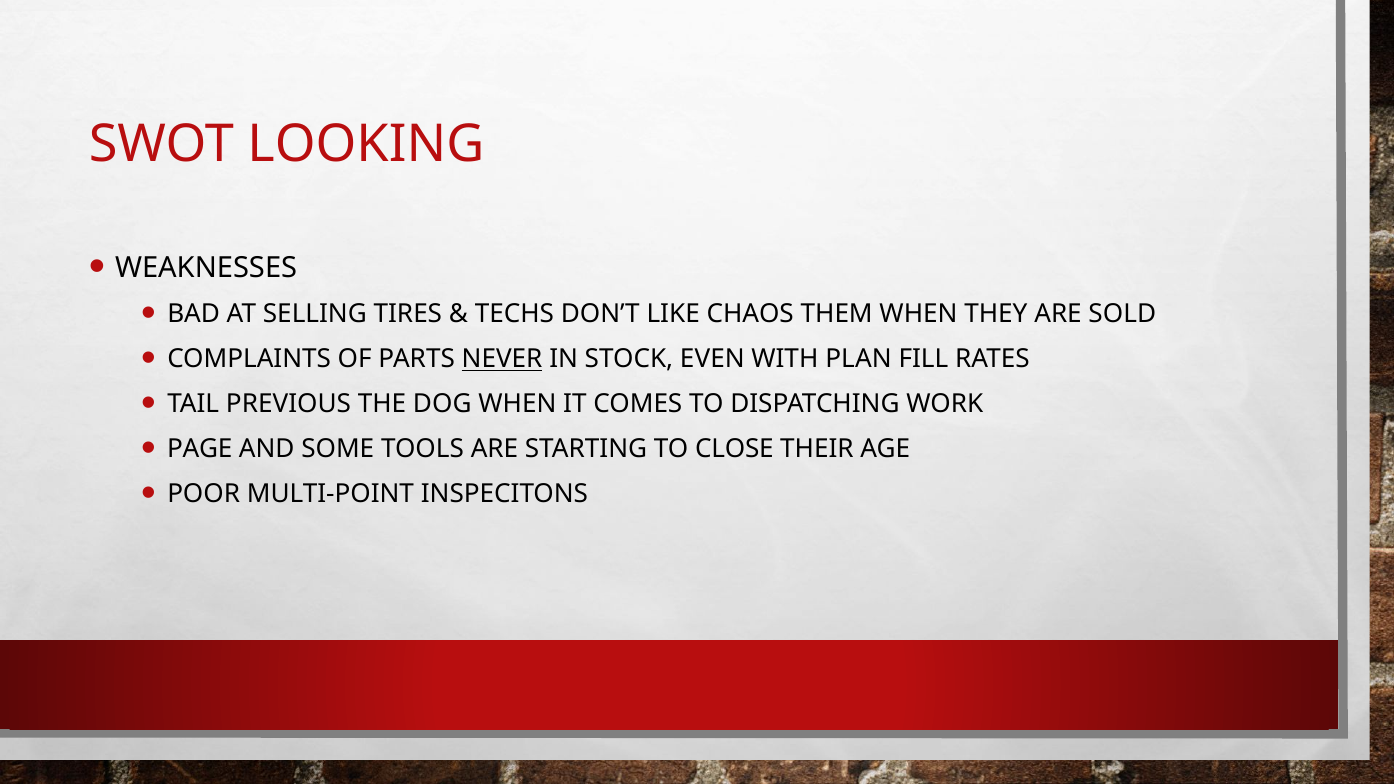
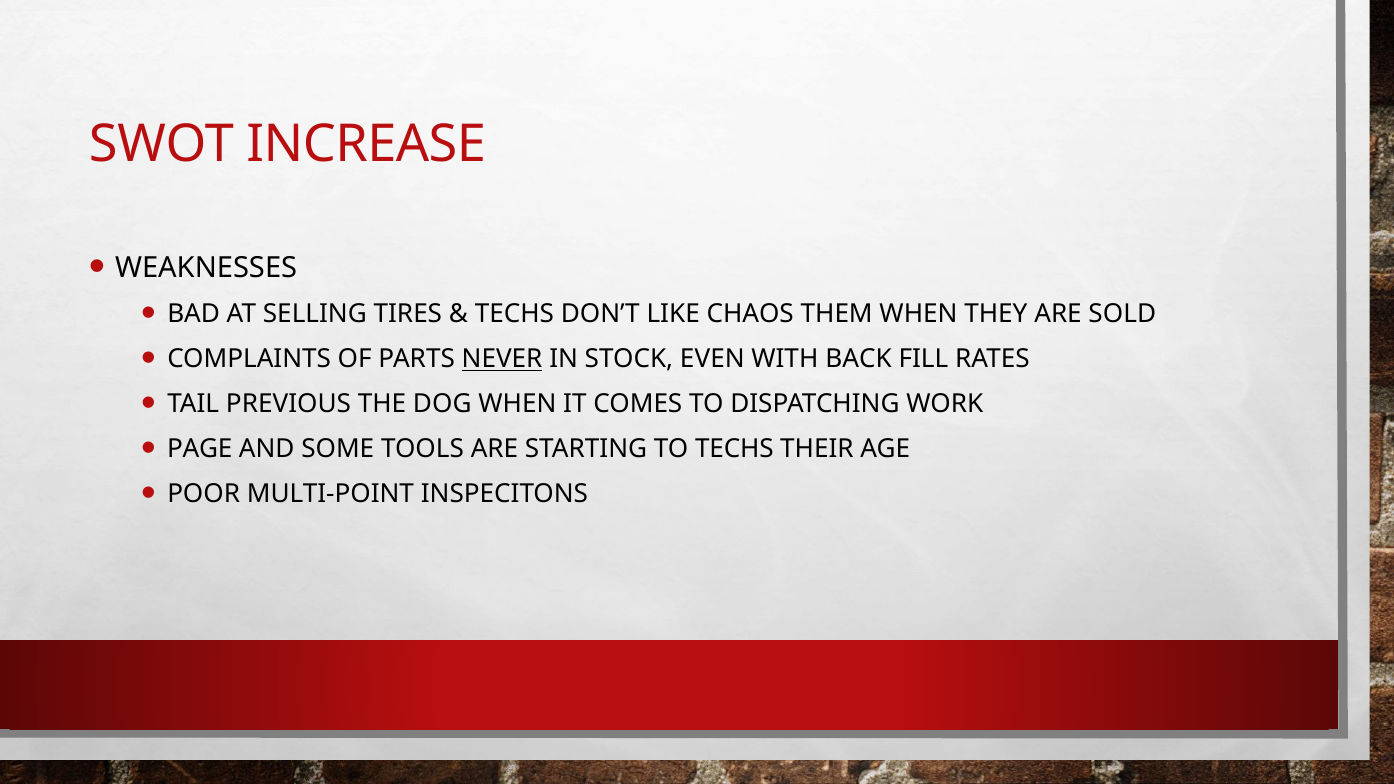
LOOKING: LOOKING -> INCREASE
PLAN: PLAN -> BACK
TO CLOSE: CLOSE -> TECHS
